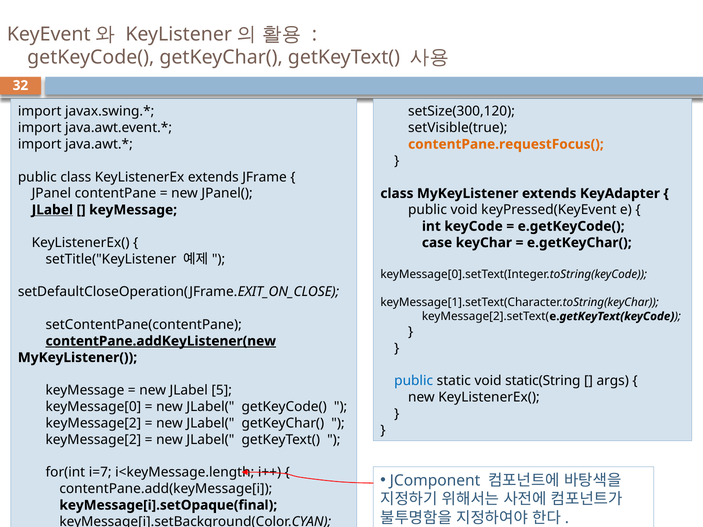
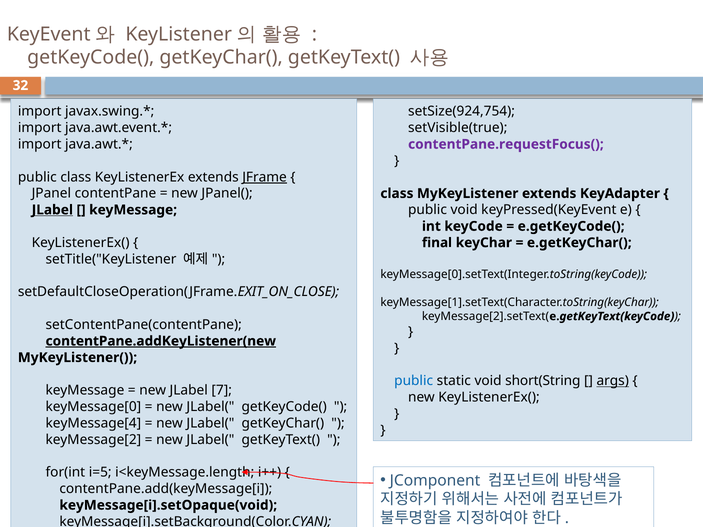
setSize(300,120: setSize(300,120 -> setSize(924,754
contentPane.requestFocus( colour: orange -> purple
JFrame underline: none -> present
case: case -> final
static(String: static(String -> short(String
args underline: none -> present
5: 5 -> 7
keyMessage[2 at (93, 423): keyMessage[2 -> keyMessage[4
i=7: i=7 -> i=5
keyMessage[i].setOpaque(final: keyMessage[i].setOpaque(final -> keyMessage[i].setOpaque(void
